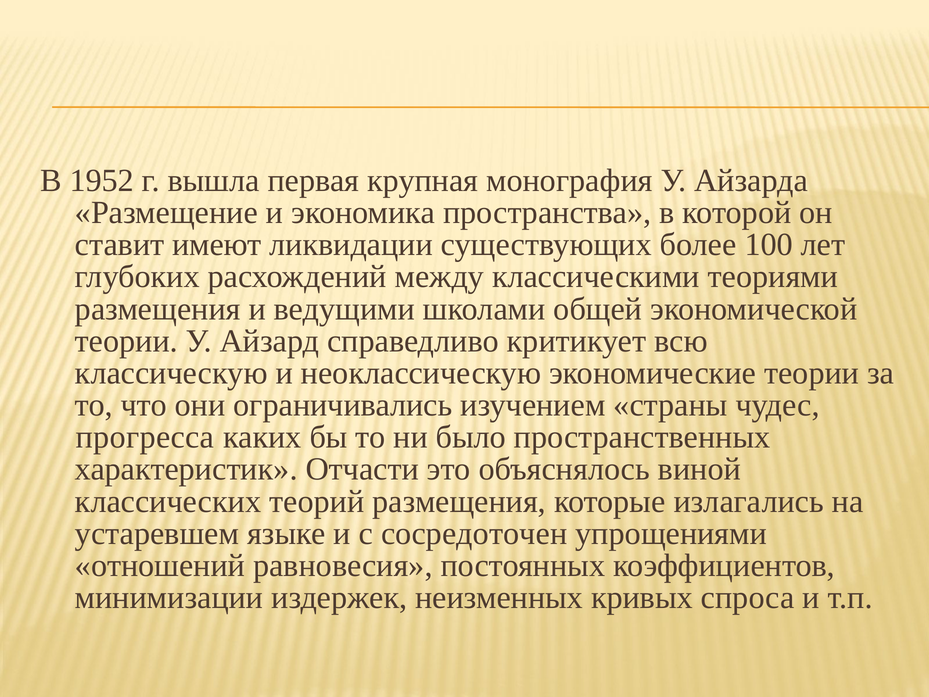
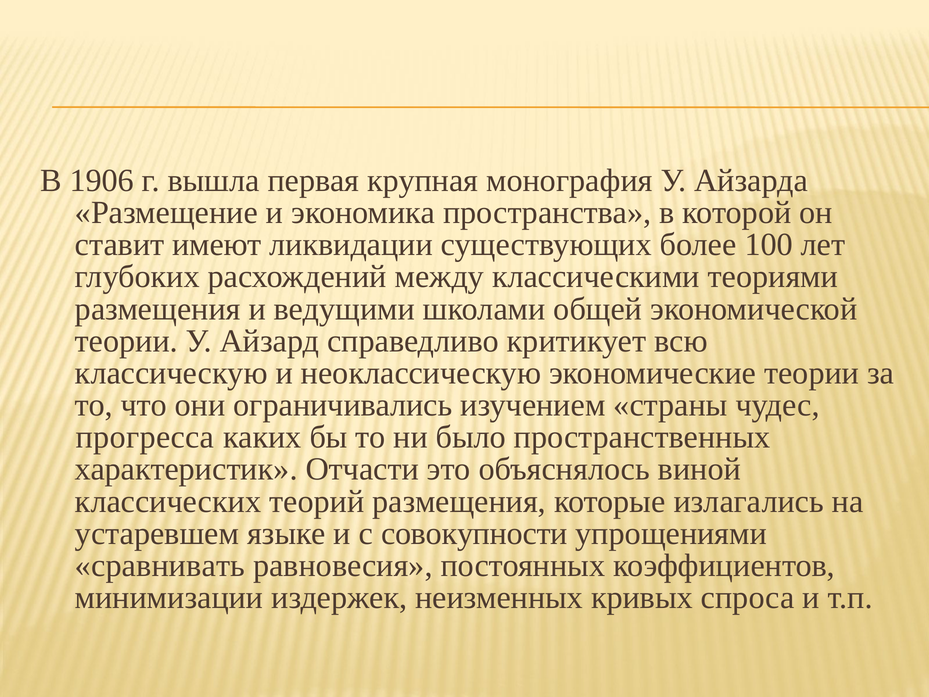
1952: 1952 -> 1906
сосредоточен: сосредоточен -> совокупности
отношений: отношений -> сравнивать
